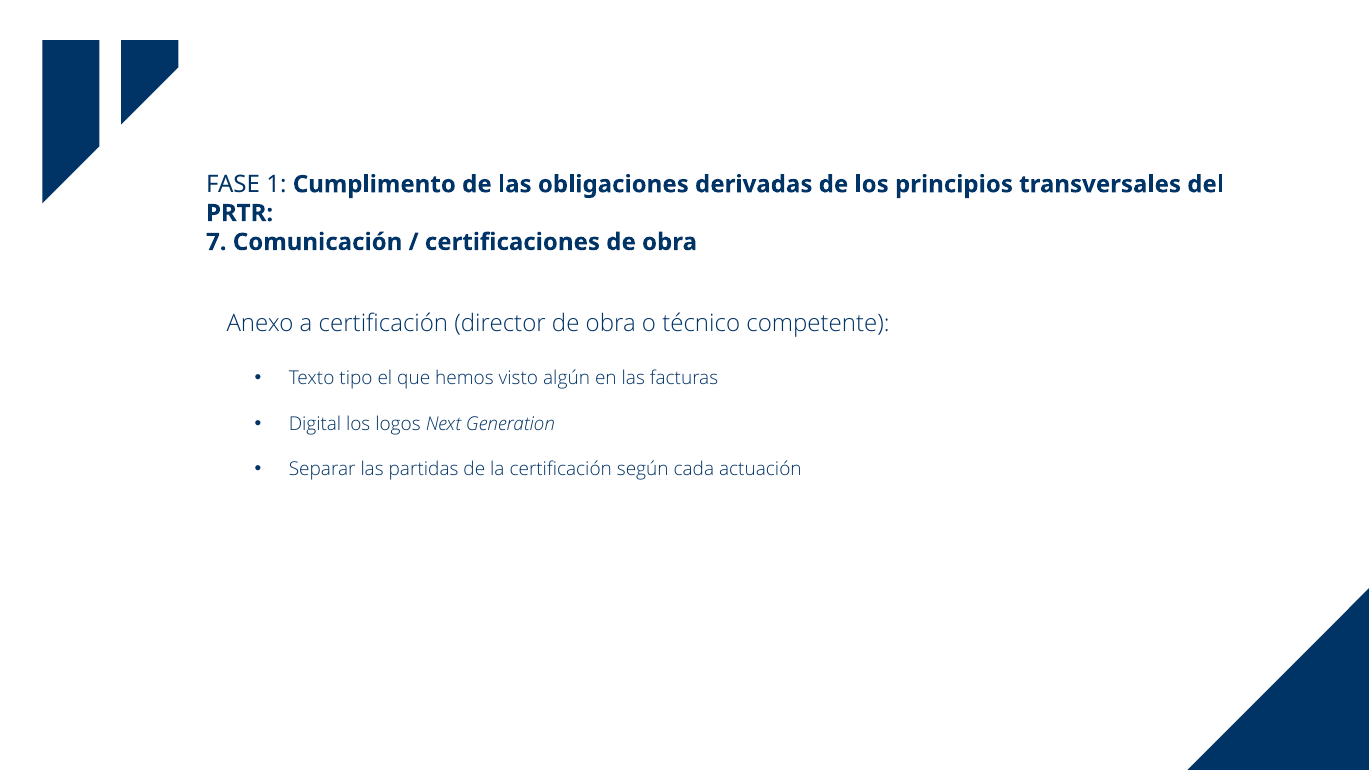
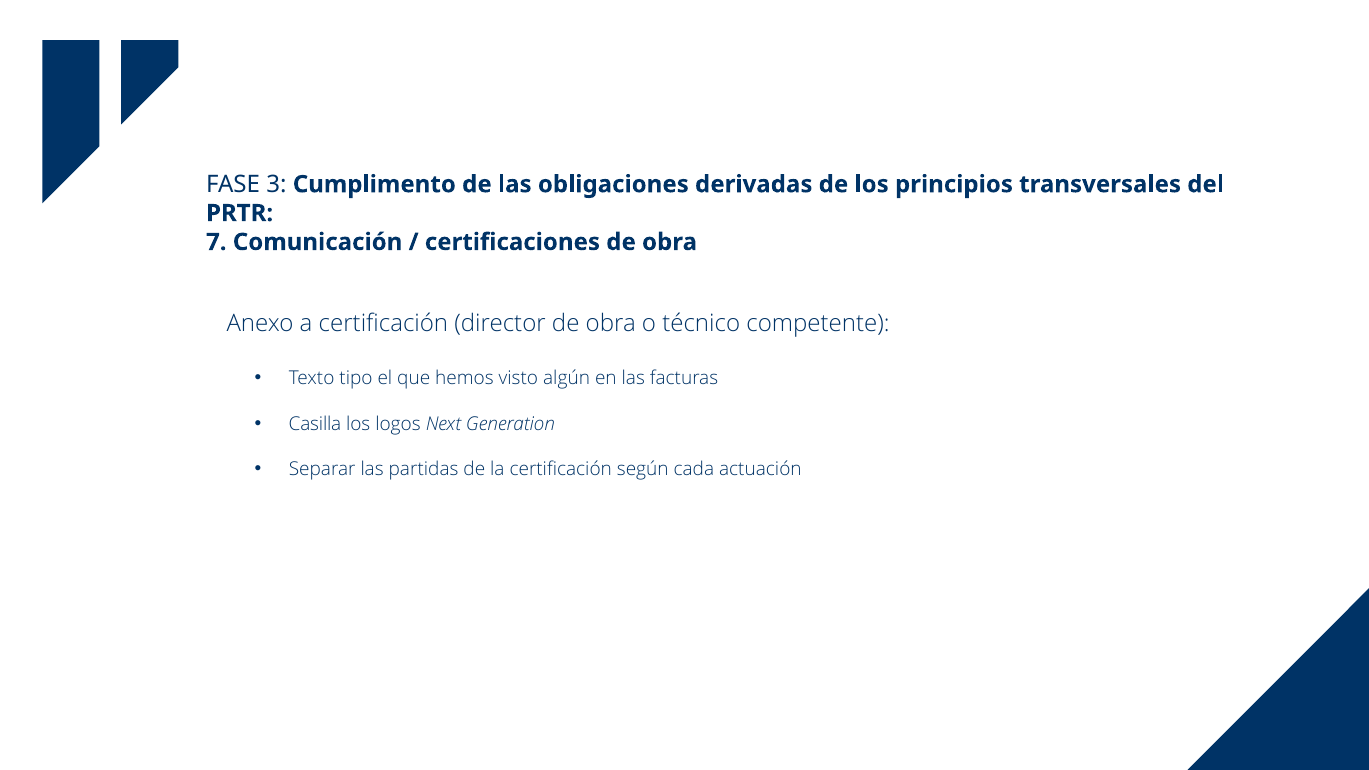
1: 1 -> 3
Digital: Digital -> Casilla
